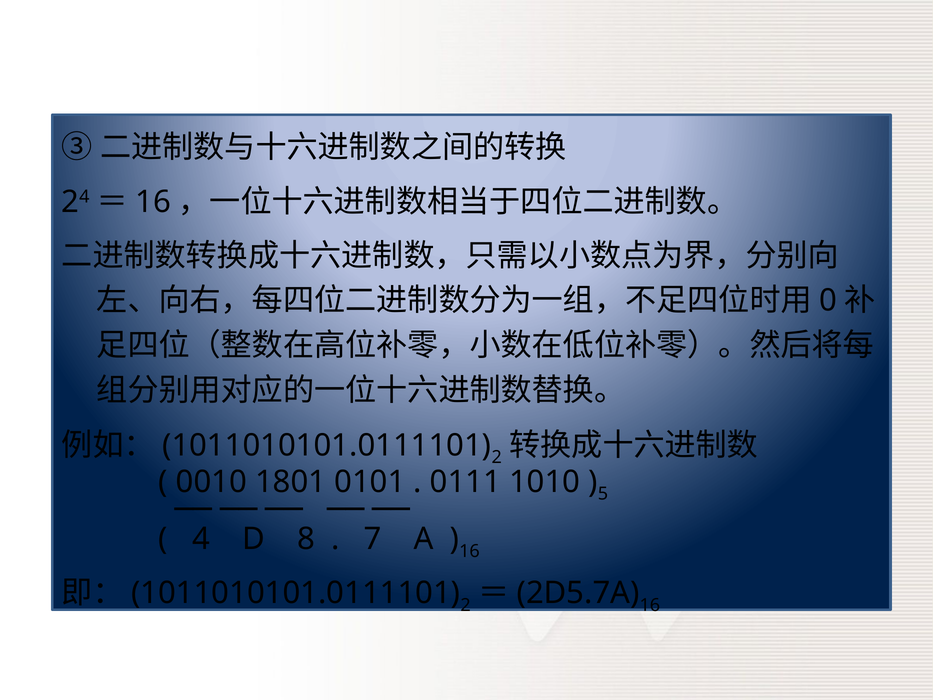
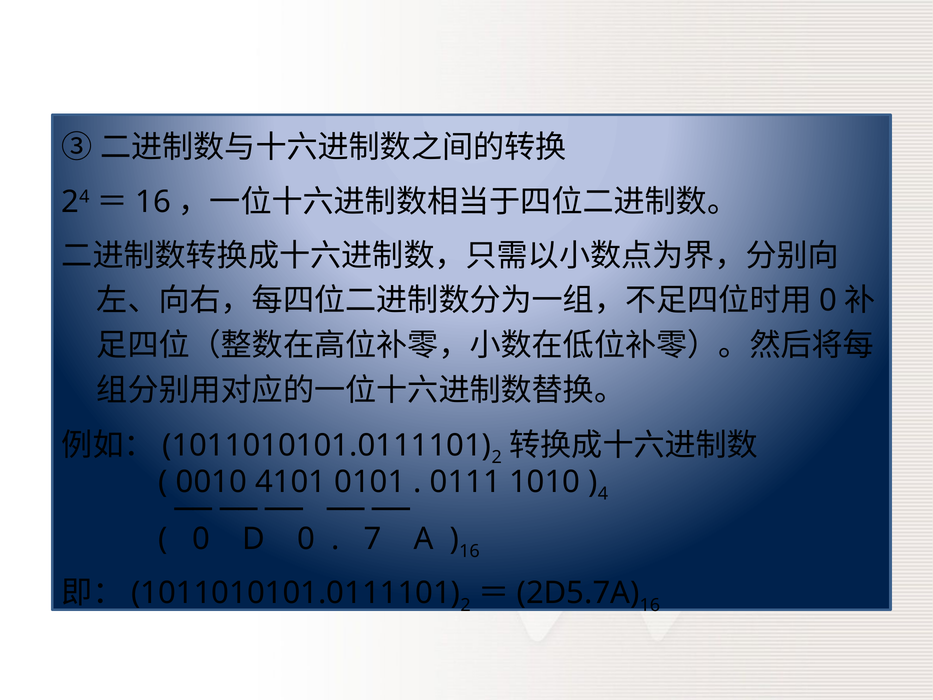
1801: 1801 -> 4101
5: 5 -> 4
4 at (201, 539): 4 -> 0
D 8: 8 -> 0
